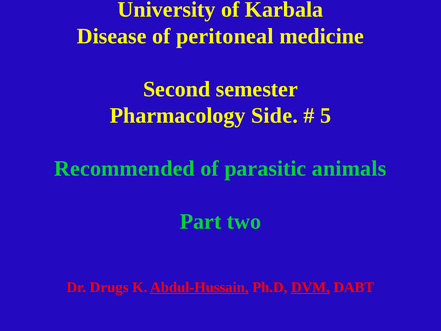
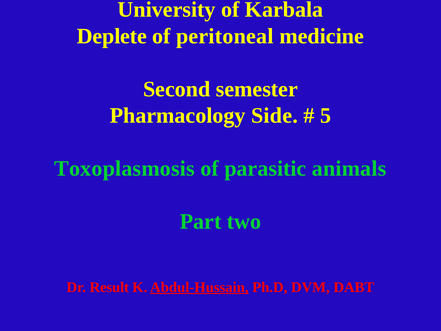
Disease: Disease -> Deplete
Recommended: Recommended -> Toxoplasmosis
Drugs: Drugs -> Result
DVM underline: present -> none
